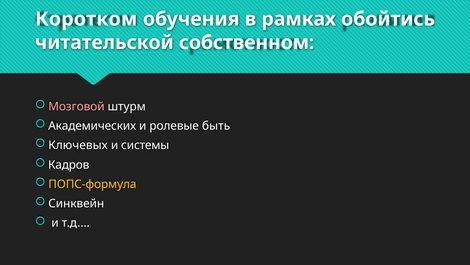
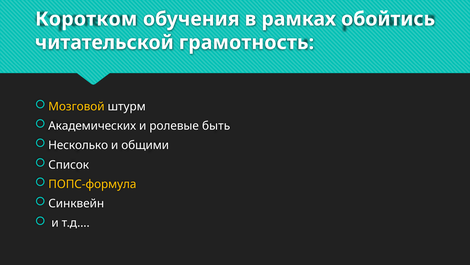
собственном: собственном -> грамотность
Мозговой colour: pink -> yellow
Ключевых: Ключевых -> Несколько
системы: системы -> общими
Кадров: Кадров -> Список
